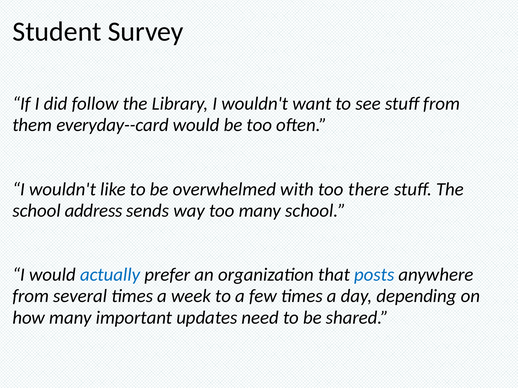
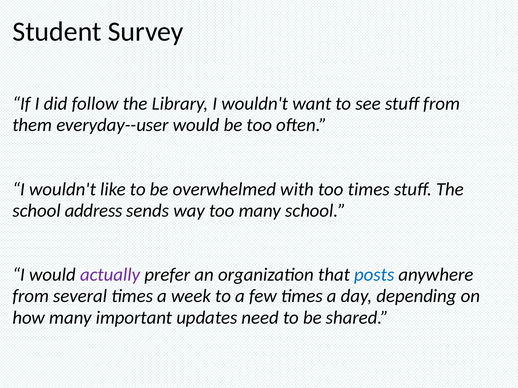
everyday--card: everyday--card -> everyday--user
too there: there -> times
actually colour: blue -> purple
